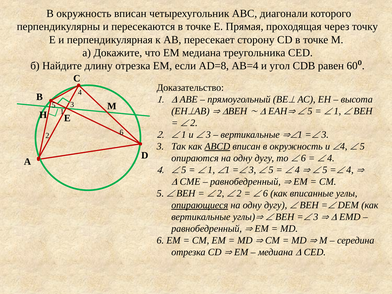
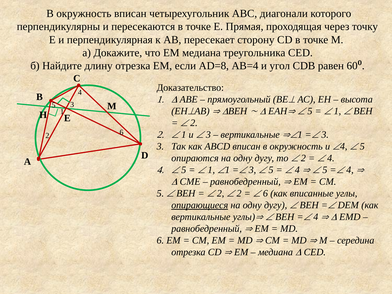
ABCD underline: present -> none
6 at (303, 158): 6 -> 2
3 at (316, 217): 3 -> 4
